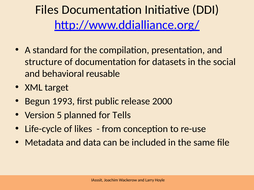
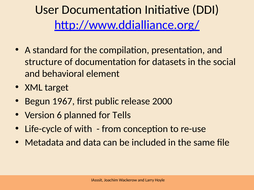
Files: Files -> User
reusable: reusable -> element
1993: 1993 -> 1967
5: 5 -> 6
likes: likes -> with
